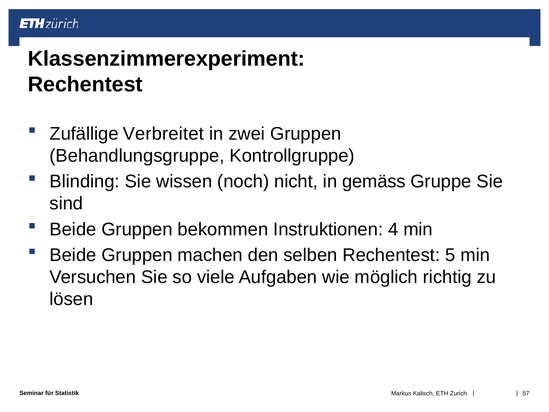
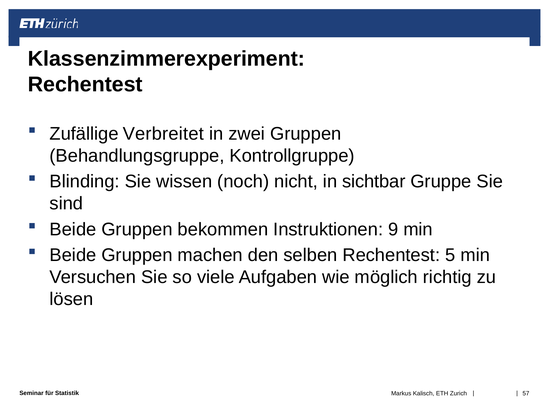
gemäss: gemäss -> sichtbar
4: 4 -> 9
